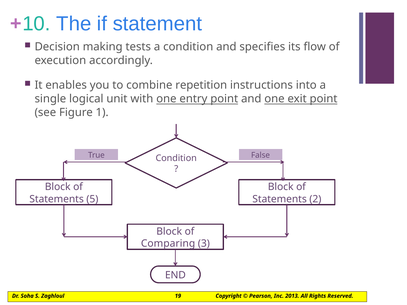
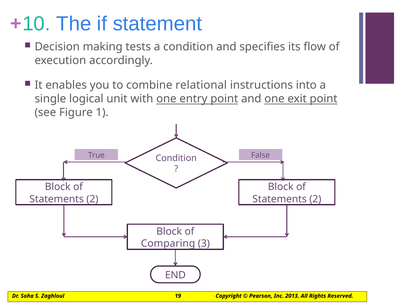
repetition: repetition -> relational
5 at (92, 199): 5 -> 2
